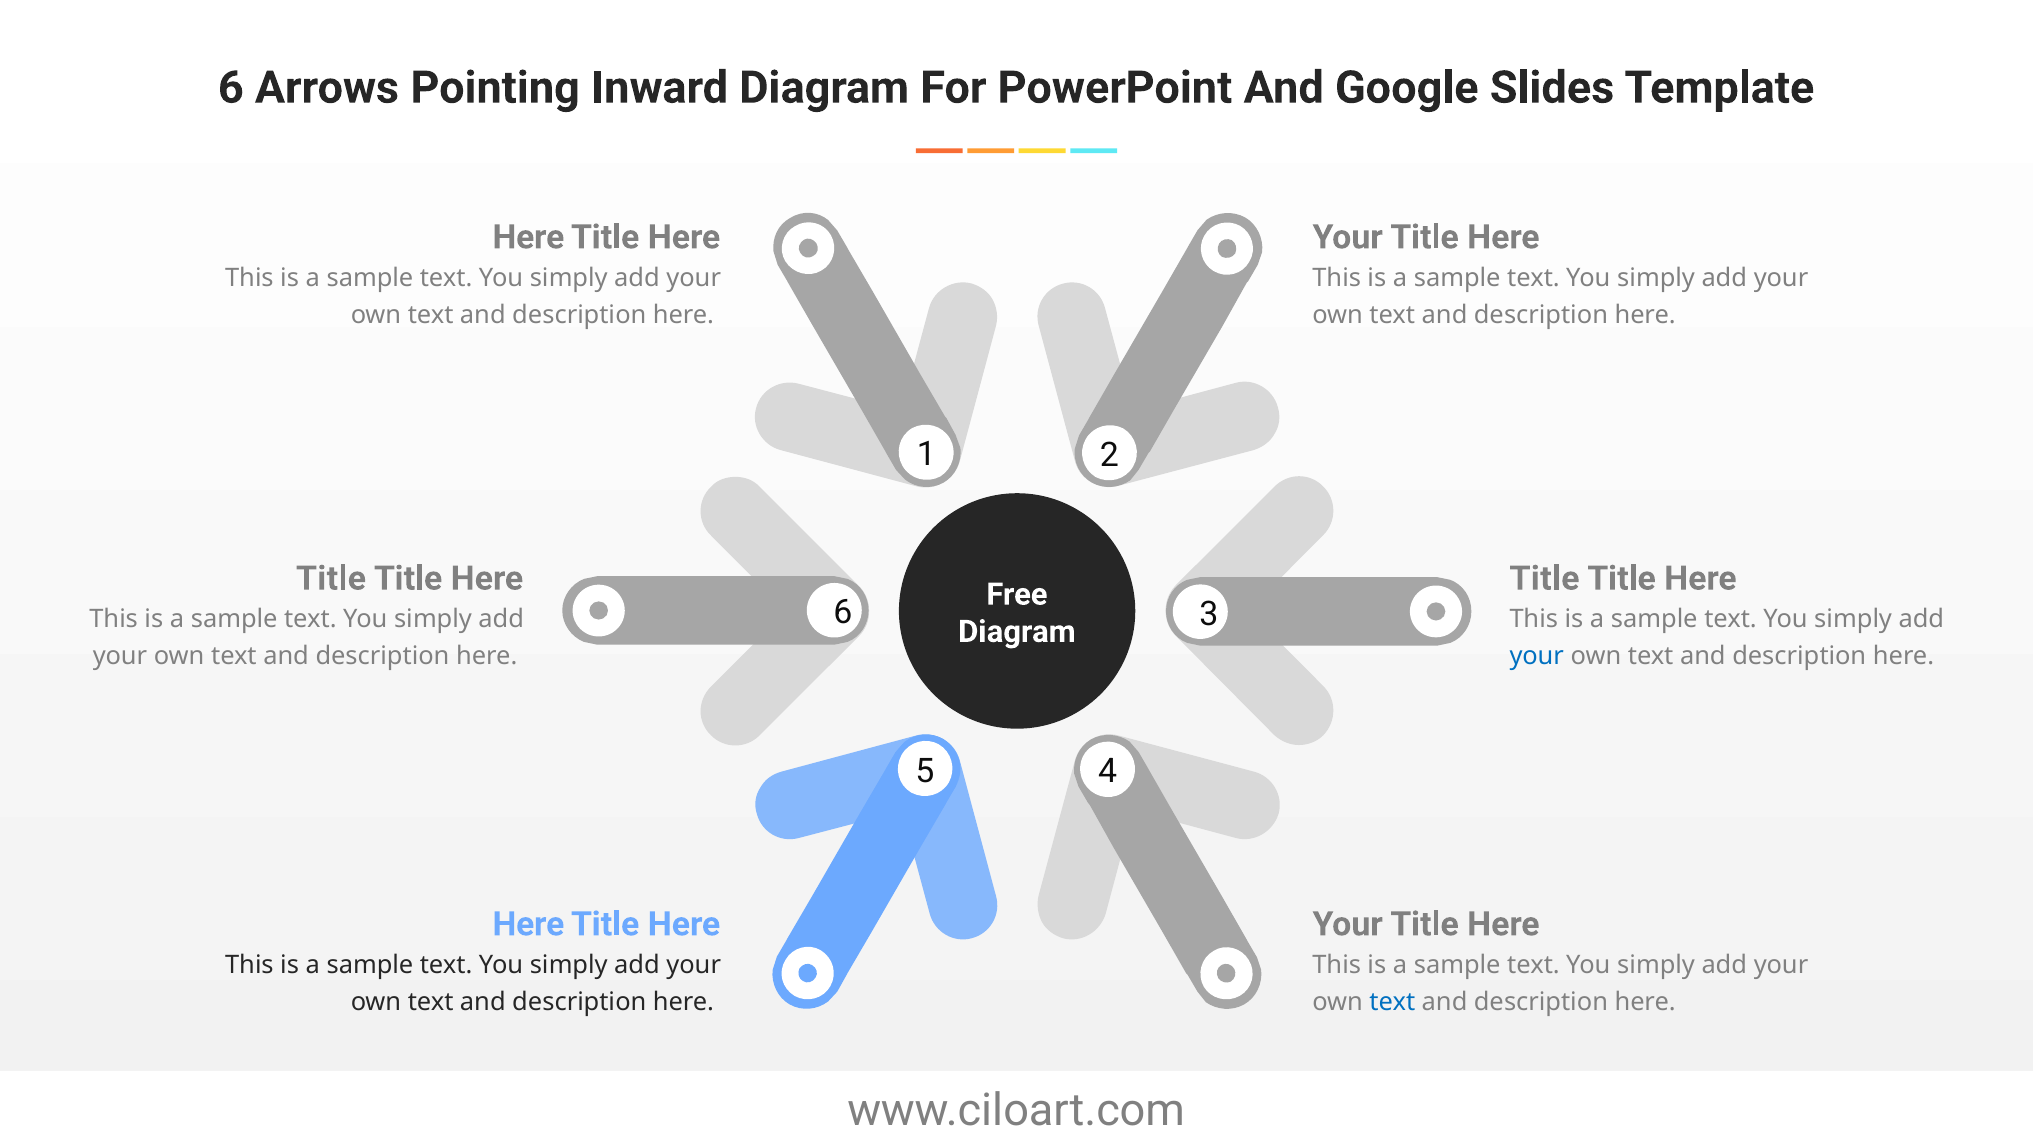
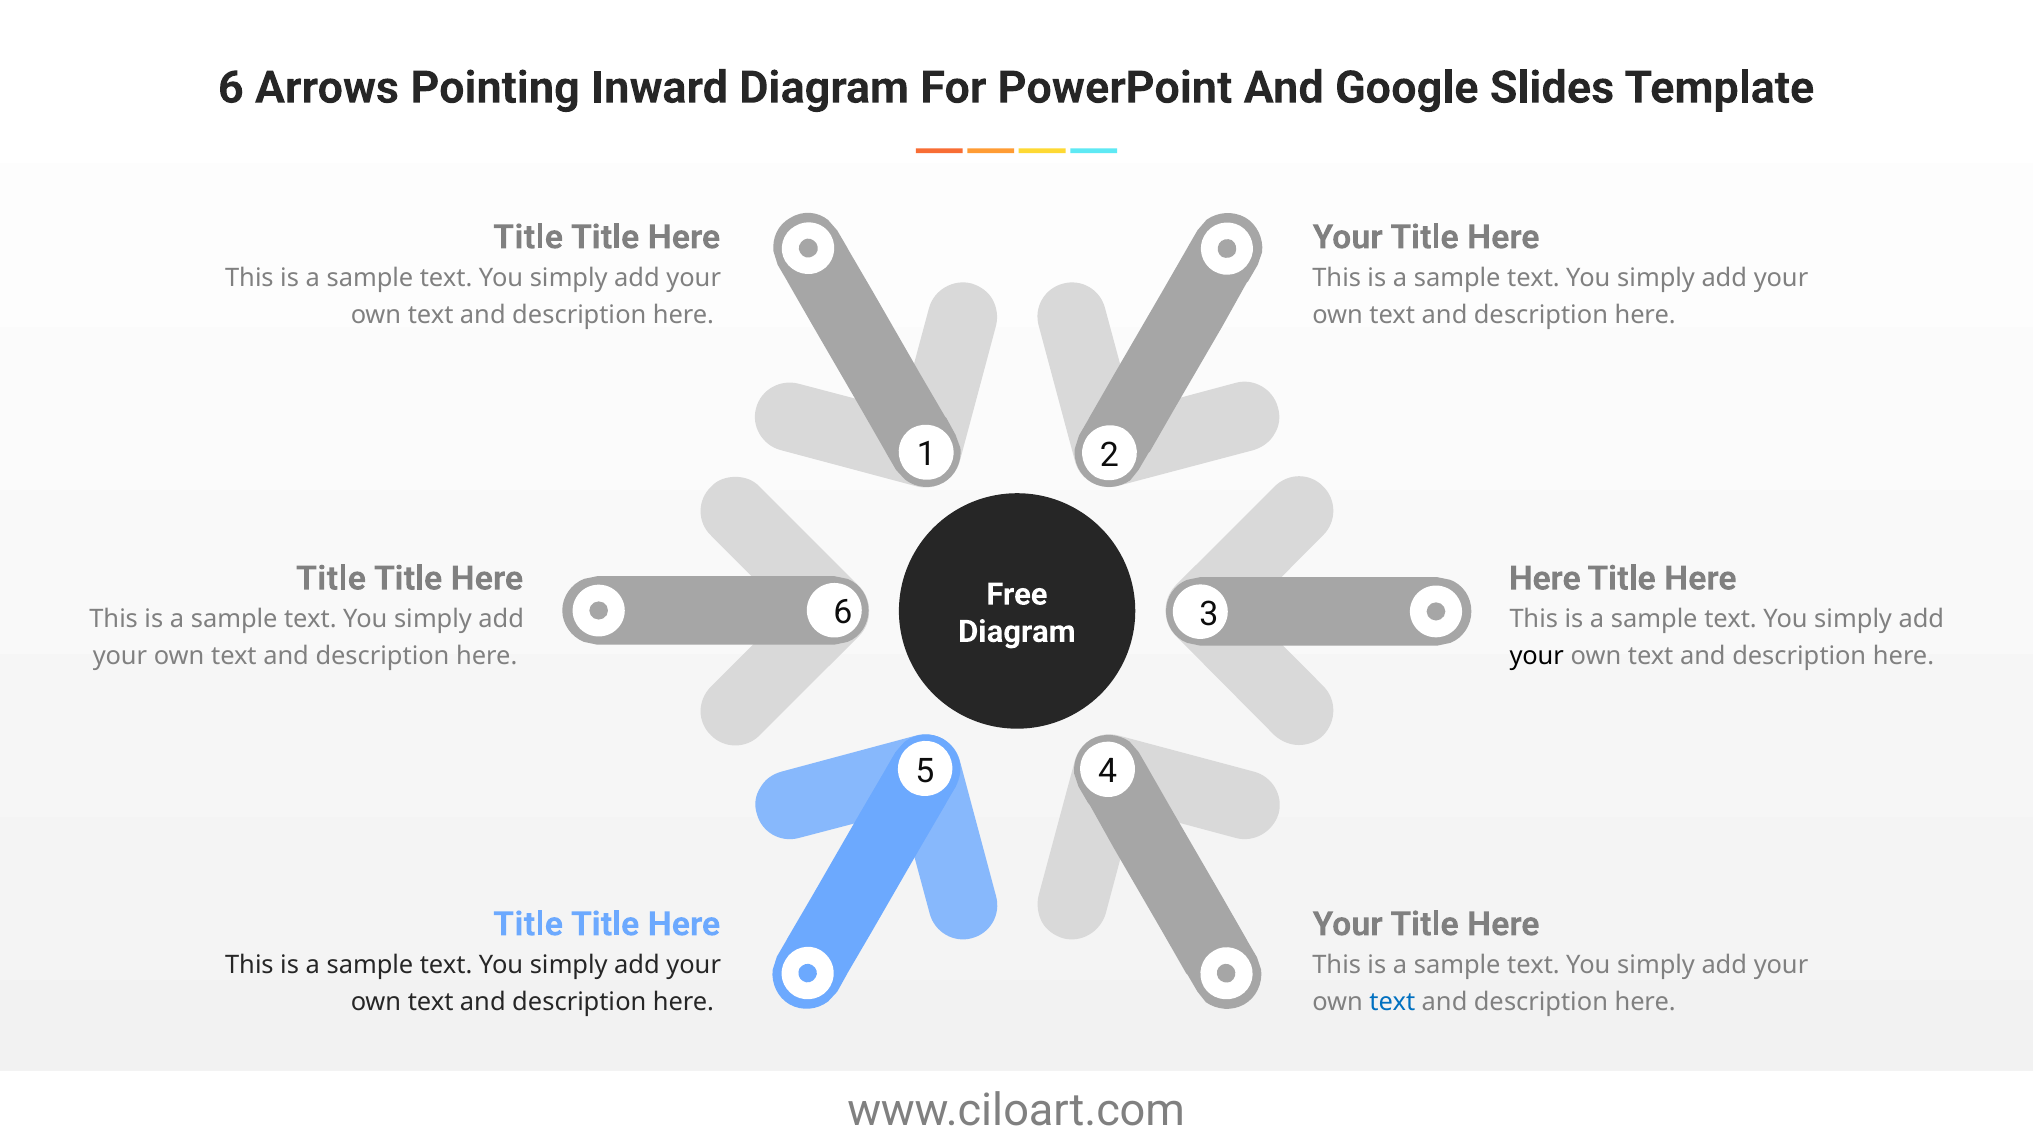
Here at (528, 237): Here -> Title
Title at (1545, 578): Title -> Here
your at (1537, 656) colour: blue -> black
Here at (528, 924): Here -> Title
